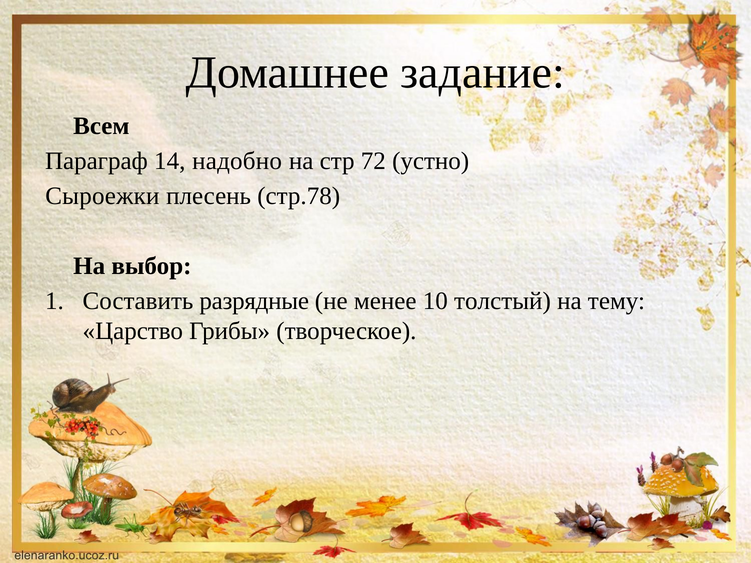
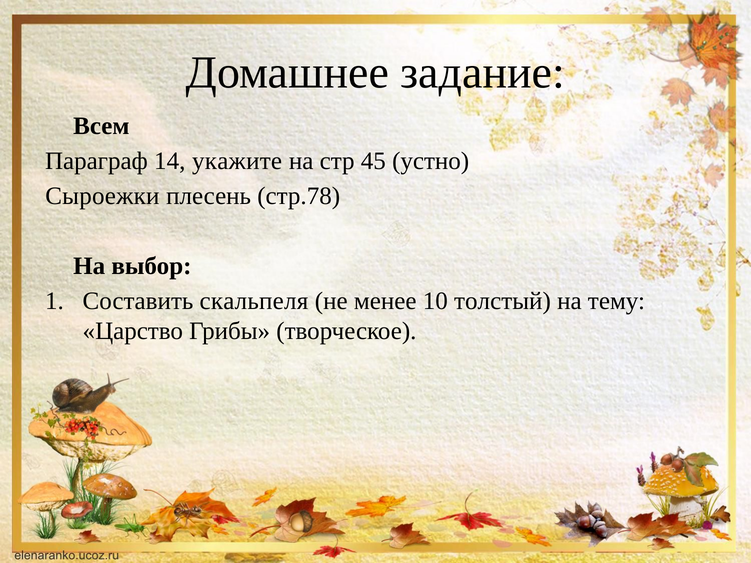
надобно: надобно -> укажите
72: 72 -> 45
разрядные: разрядные -> скальпеля
